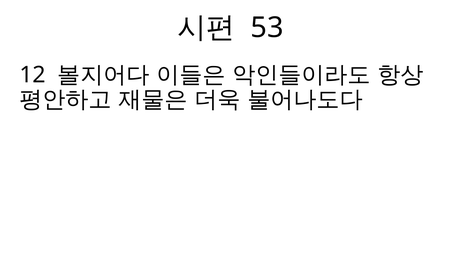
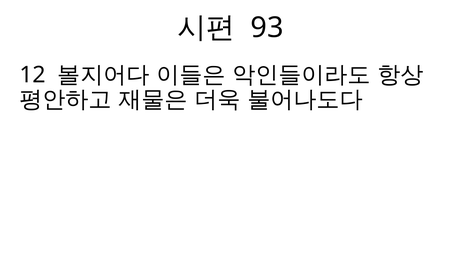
53: 53 -> 93
